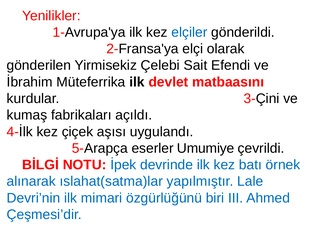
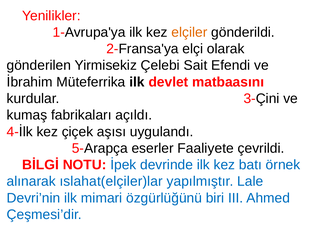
elçiler colour: blue -> orange
Umumiye: Umumiye -> Faaliyete
ıslahat(satma)lar: ıslahat(satma)lar -> ıslahat(elçiler)lar
